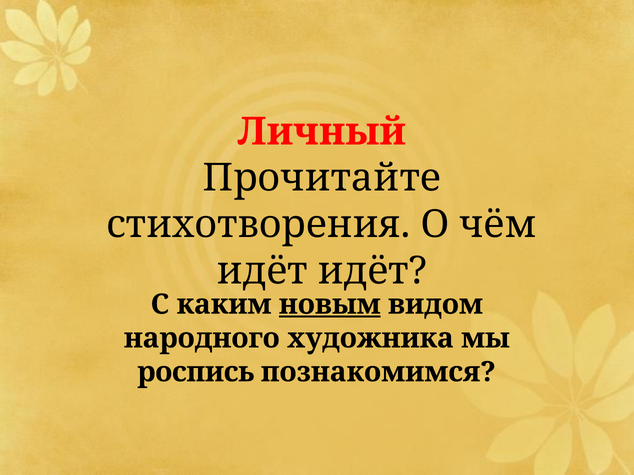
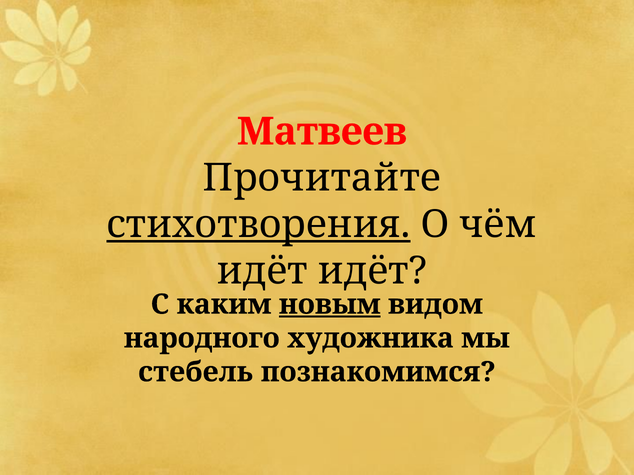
Личный: Личный -> Матвеев
стихотворения underline: none -> present
роспись: роспись -> стебель
